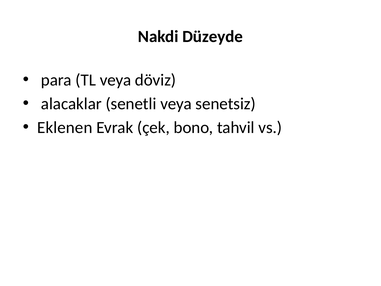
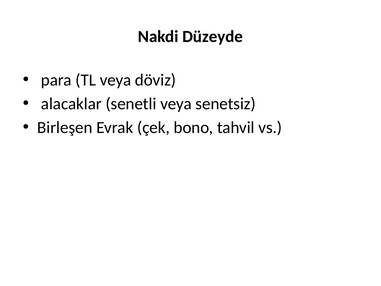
Eklenen: Eklenen -> Birleşen
